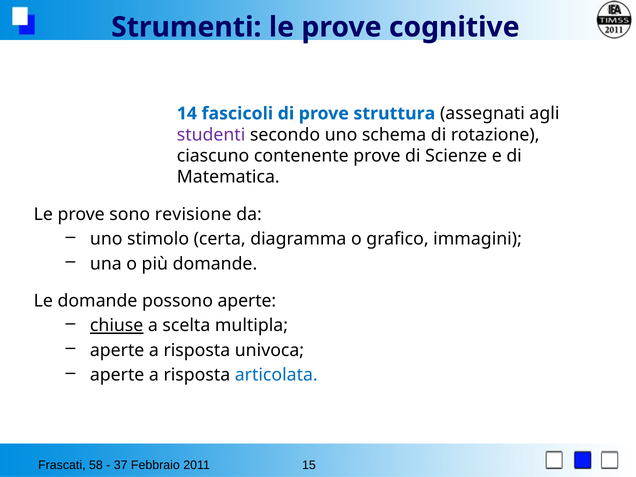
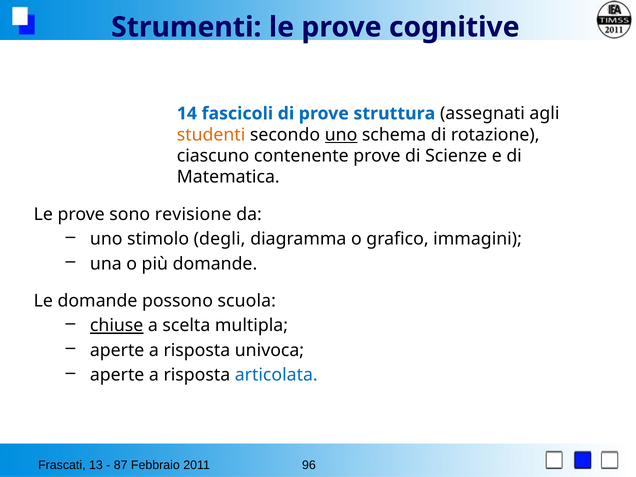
studenti colour: purple -> orange
uno at (341, 135) underline: none -> present
certa: certa -> degli
possono aperte: aperte -> scuola
58: 58 -> 13
37: 37 -> 87
15: 15 -> 96
